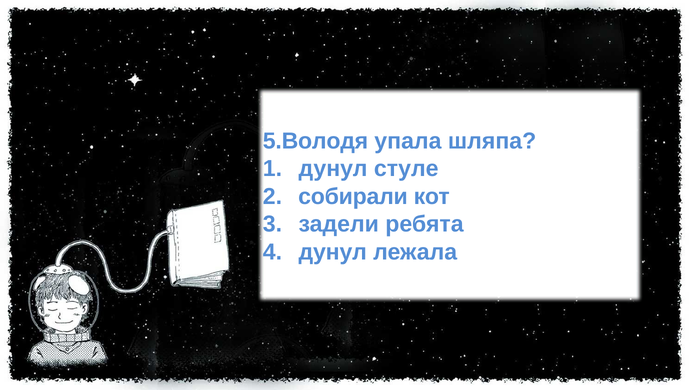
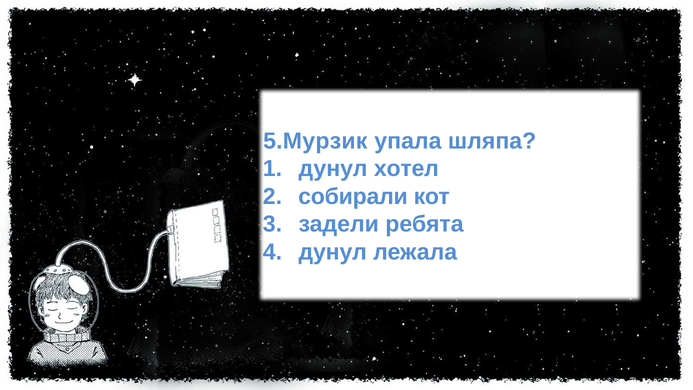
5.Володя: 5.Володя -> 5.Мурзик
стуле: стуле -> хотел
